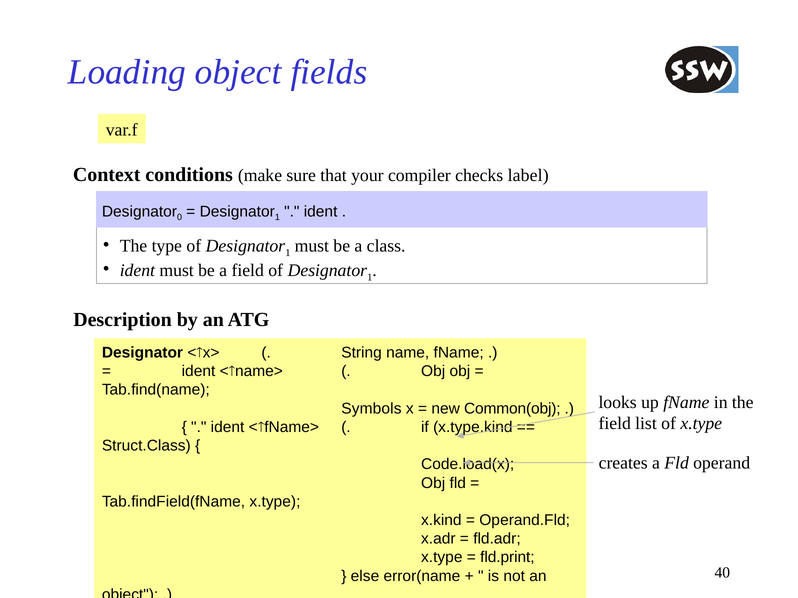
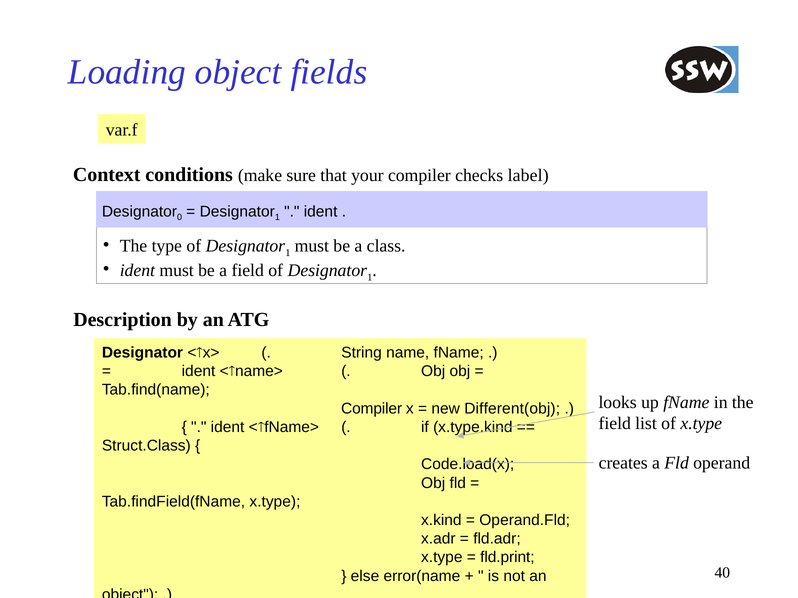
Symbols at (371, 409): Symbols -> Compiler
Common(obj: Common(obj -> Different(obj
